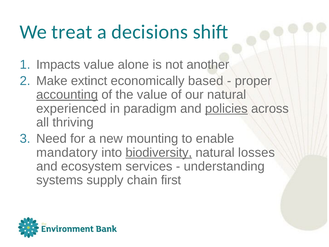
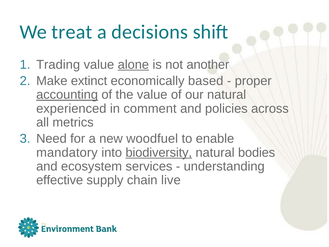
Impacts: Impacts -> Trading
alone underline: none -> present
paradigm: paradigm -> comment
policies underline: present -> none
thriving: thriving -> metrics
mounting: mounting -> woodfuel
losses: losses -> bodies
systems: systems -> effective
first: first -> live
